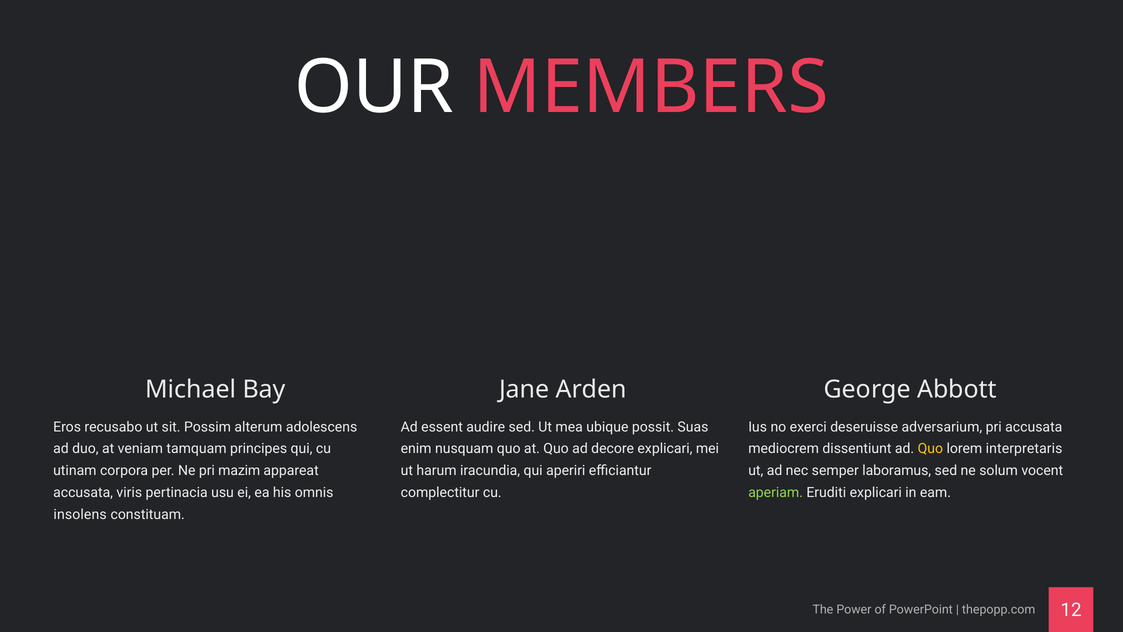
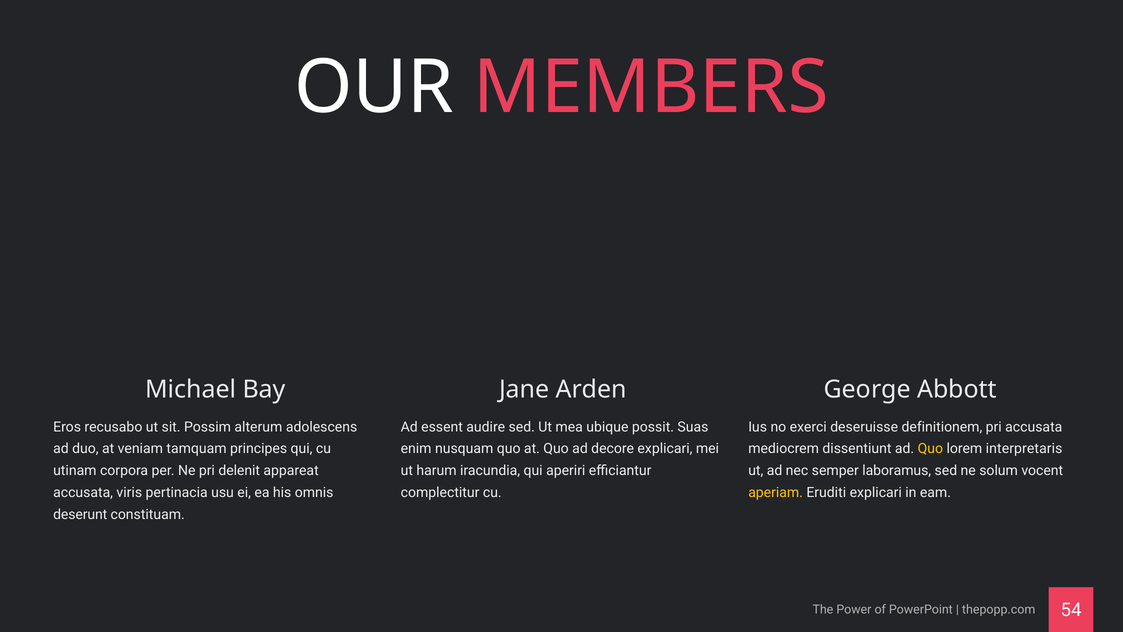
adversarium: adversarium -> definitionem
mazim: mazim -> delenit
aperiam colour: light green -> yellow
insolens: insolens -> deserunt
12: 12 -> 54
